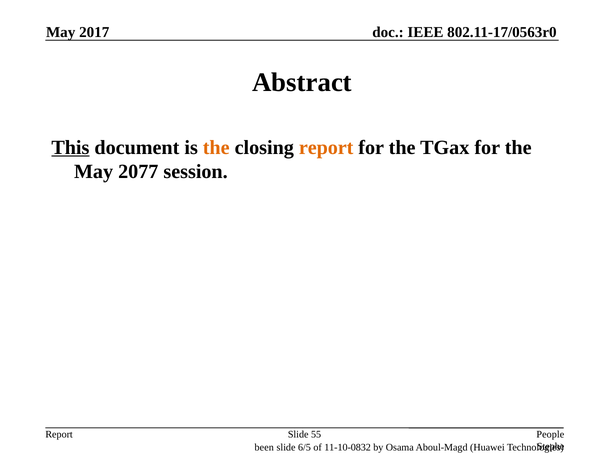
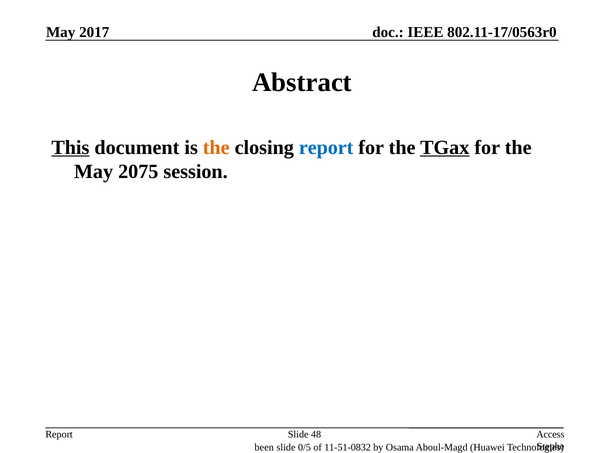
report at (326, 147) colour: orange -> blue
TGax underline: none -> present
2077: 2077 -> 2075
People: People -> Access
55: 55 -> 48
6/5: 6/5 -> 0/5
11-10-0832: 11-10-0832 -> 11-51-0832
